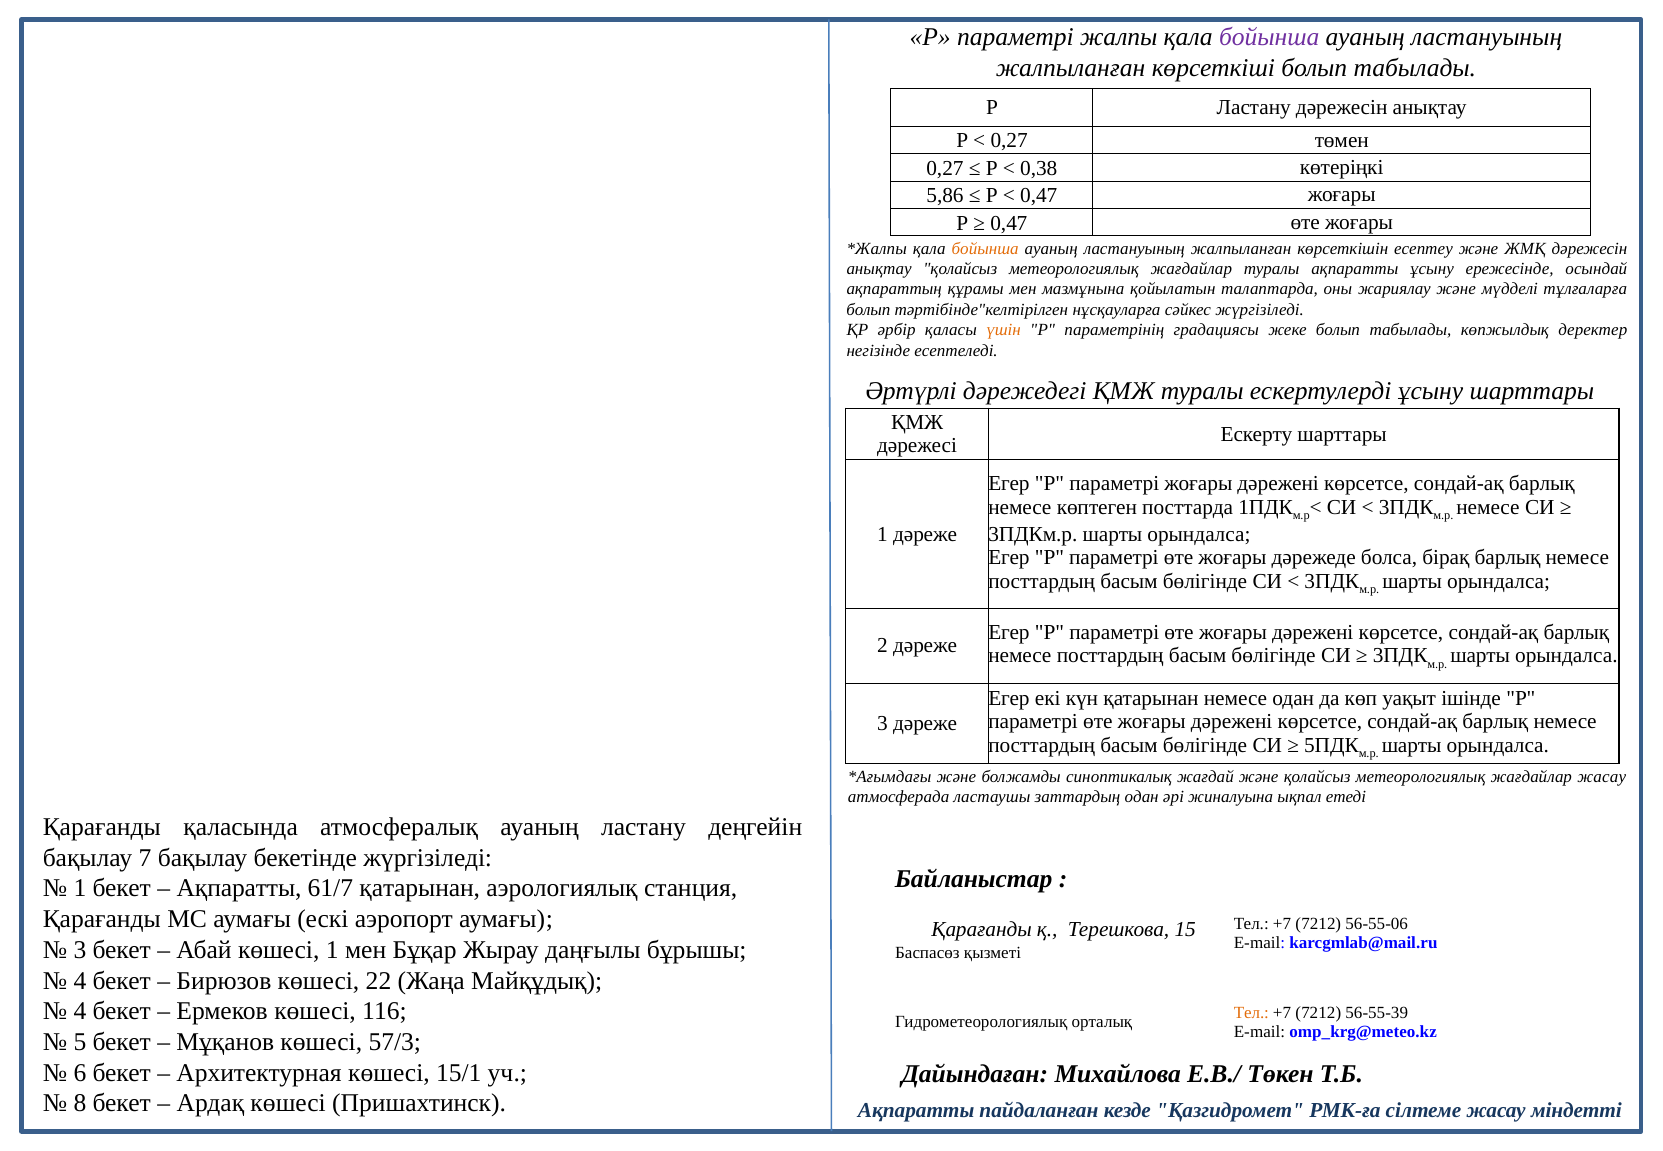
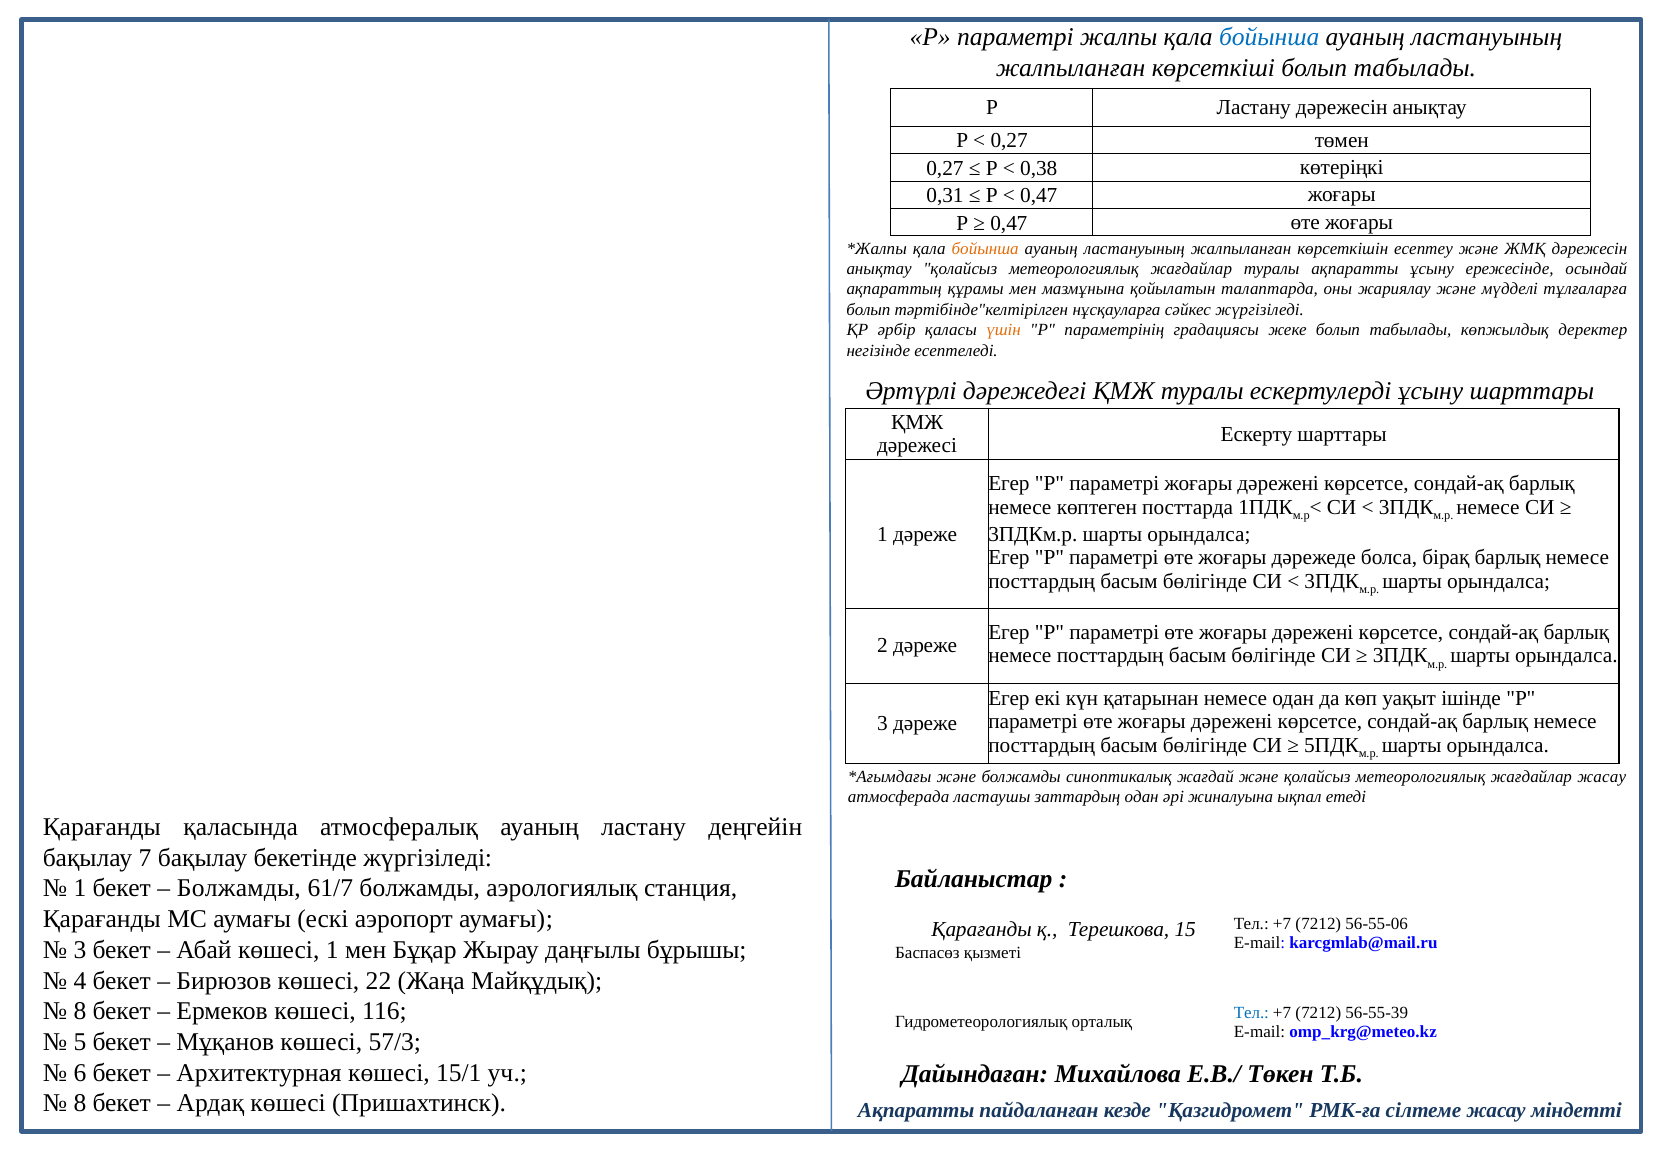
бойынша at (1269, 38) colour: purple -> blue
5,86: 5,86 -> 0,31
Ақпаратты at (239, 889): Ақпаратты -> Болжамды
61/7 қатарынан: қатарынан -> болжамды
4 at (80, 1012): 4 -> 8
Тел at (1251, 1013) colour: orange -> blue
